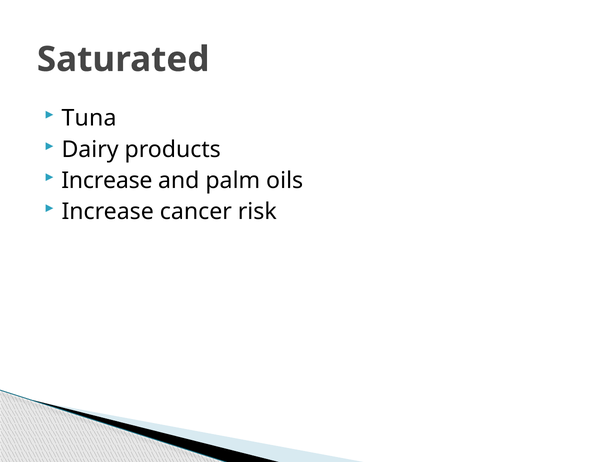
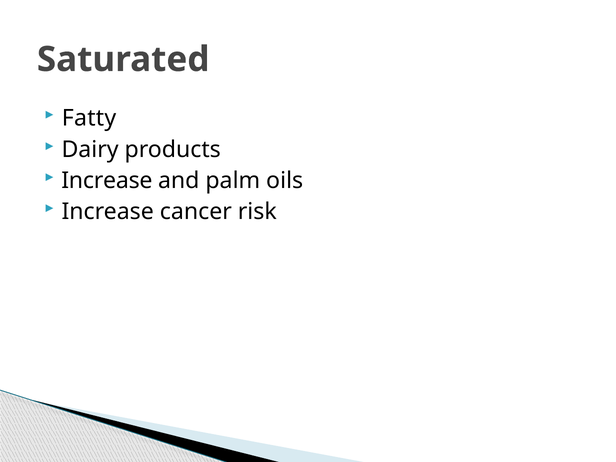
Tuna: Tuna -> Fatty
